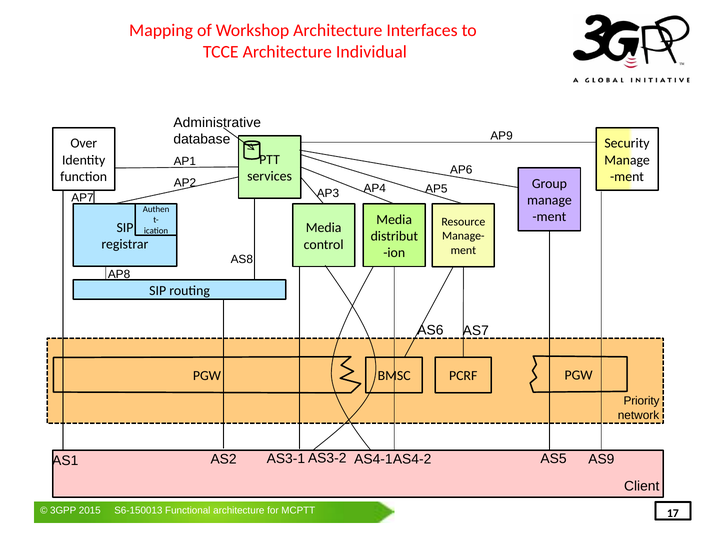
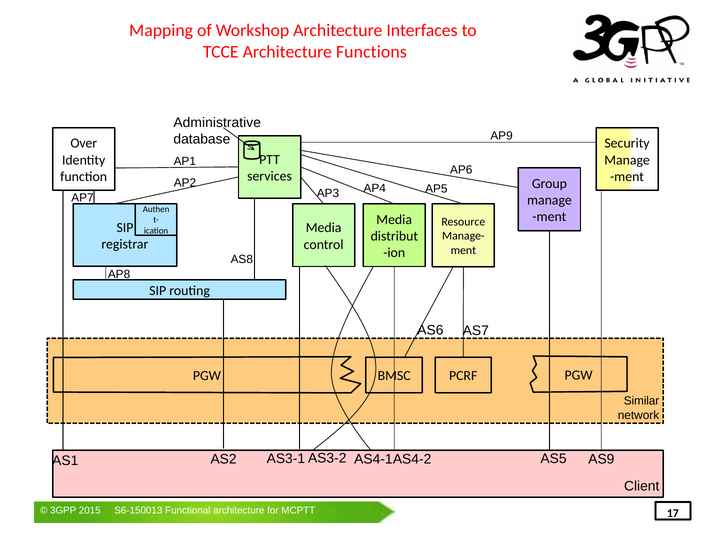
Individual: Individual -> Functions
Priority: Priority -> Similar
